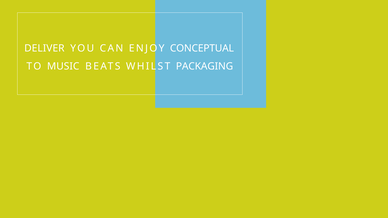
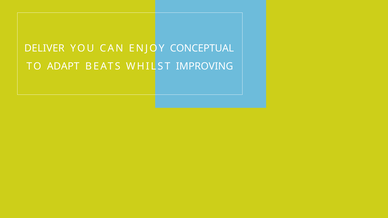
MUSIC: MUSIC -> ADAPT
PACKAGING: PACKAGING -> IMPROVING
